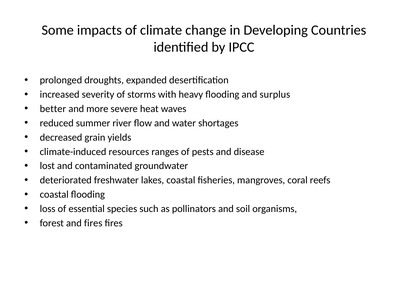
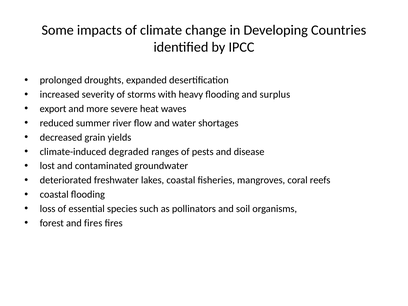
better: better -> export
resources: resources -> degraded
